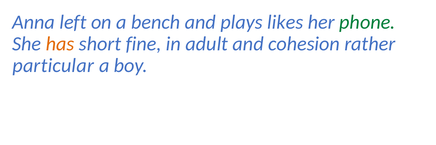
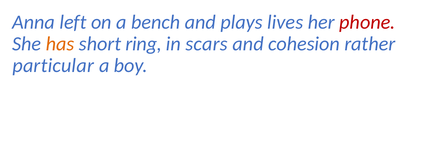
likes: likes -> lives
phone colour: green -> red
fine: fine -> ring
adult: adult -> scars
